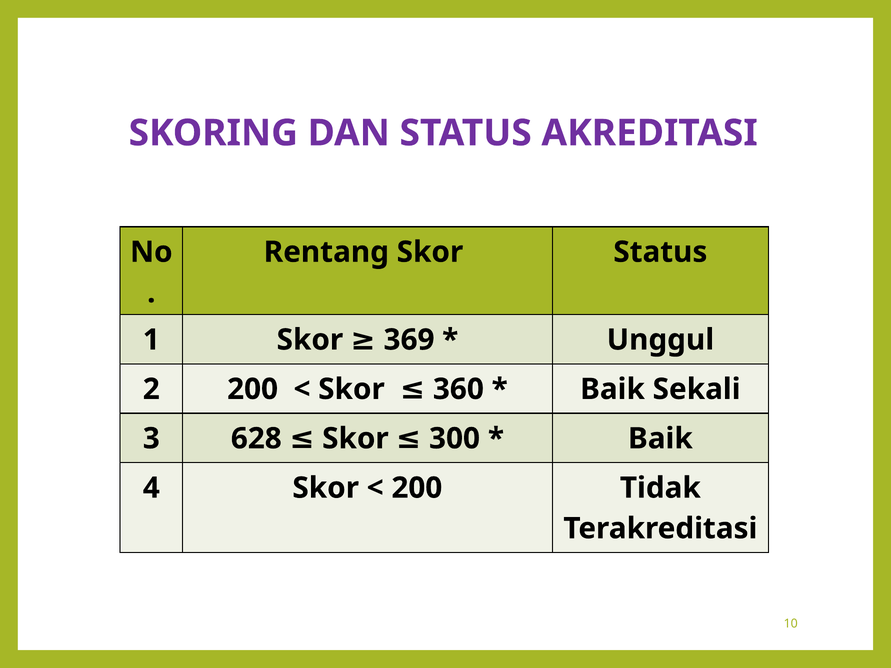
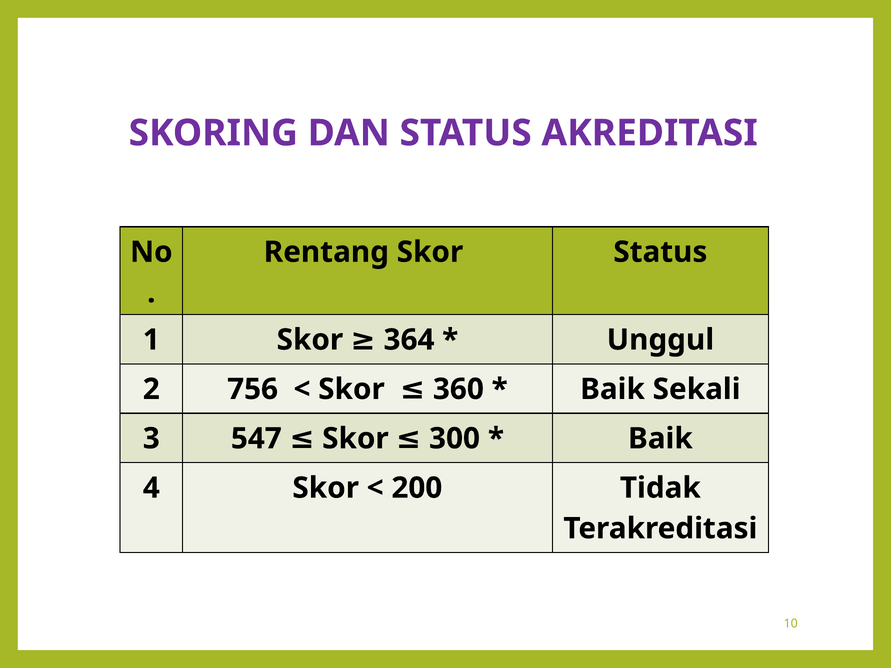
9 at (426, 340): 9 -> 4
2 200: 200 -> 756
628: 628 -> 547
